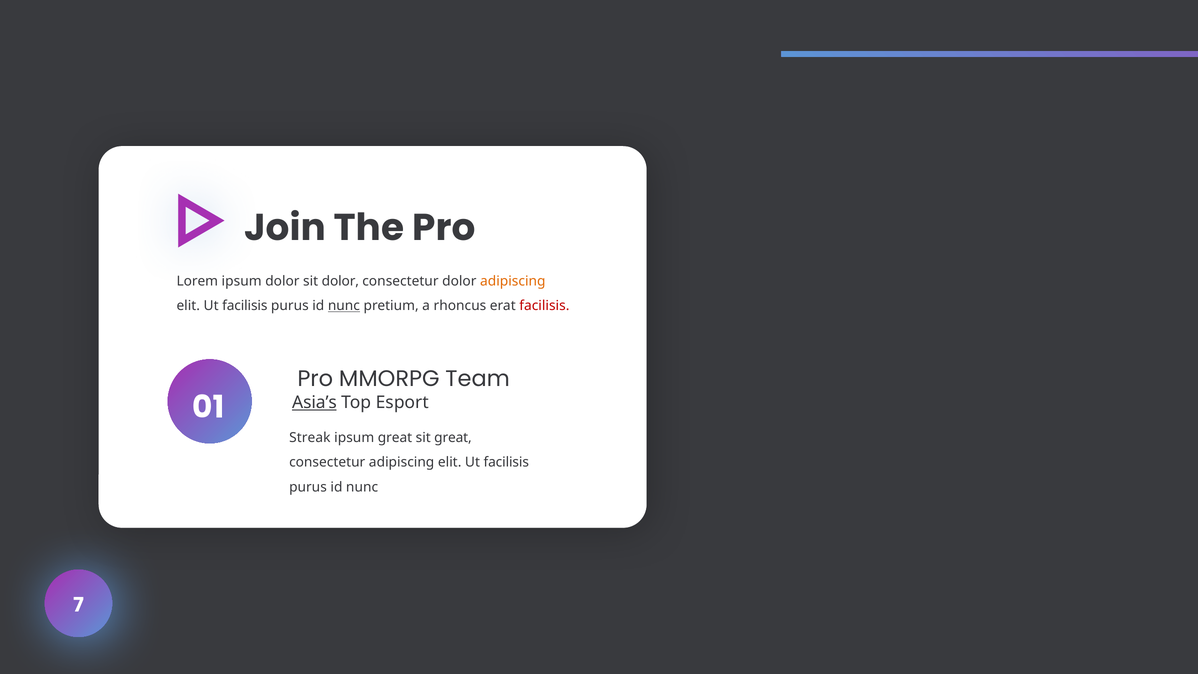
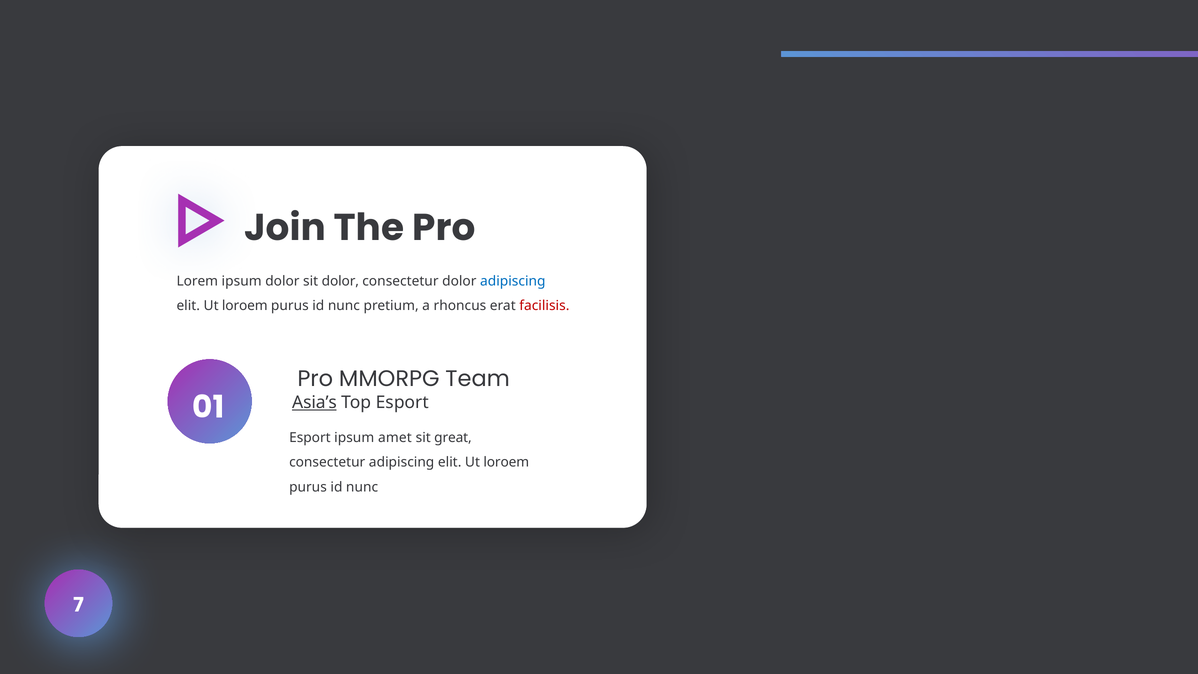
adipiscing at (513, 281) colour: orange -> blue
facilisis at (245, 306): facilisis -> loroem
nunc at (344, 306) underline: present -> none
Streak at (310, 438): Streak -> Esport
ipsum great: great -> amet
facilisis at (506, 462): facilisis -> loroem
